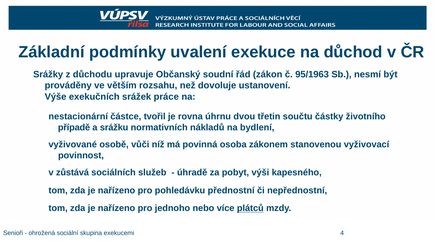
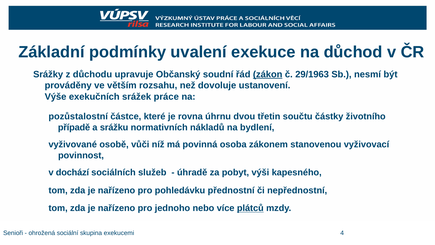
zákon underline: none -> present
95/1963: 95/1963 -> 29/1963
nestacionární: nestacionární -> pozůstalostní
tvořil: tvořil -> které
zůstává: zůstává -> dochází
